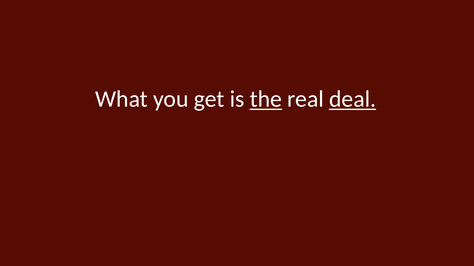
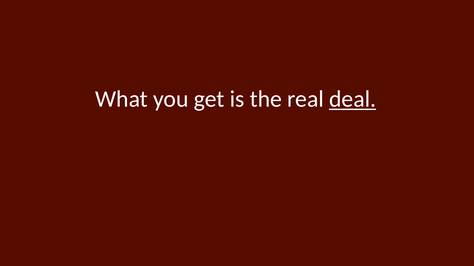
the underline: present -> none
